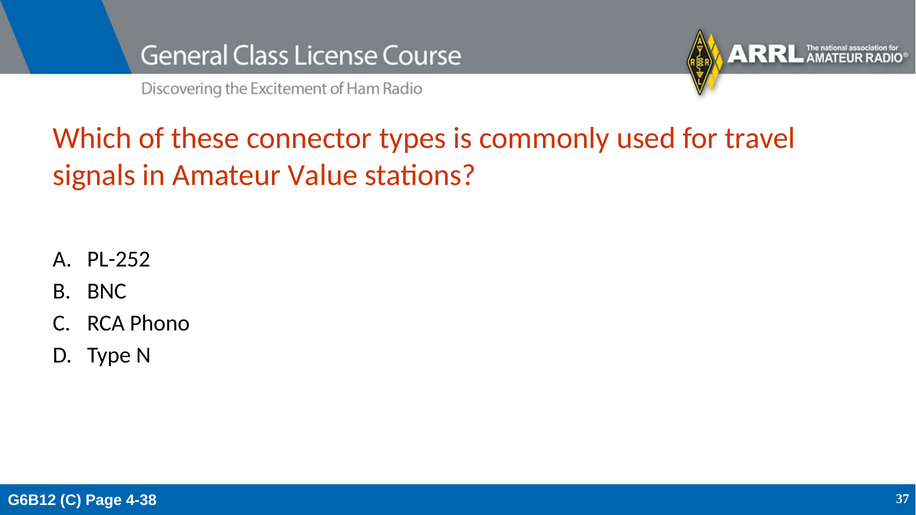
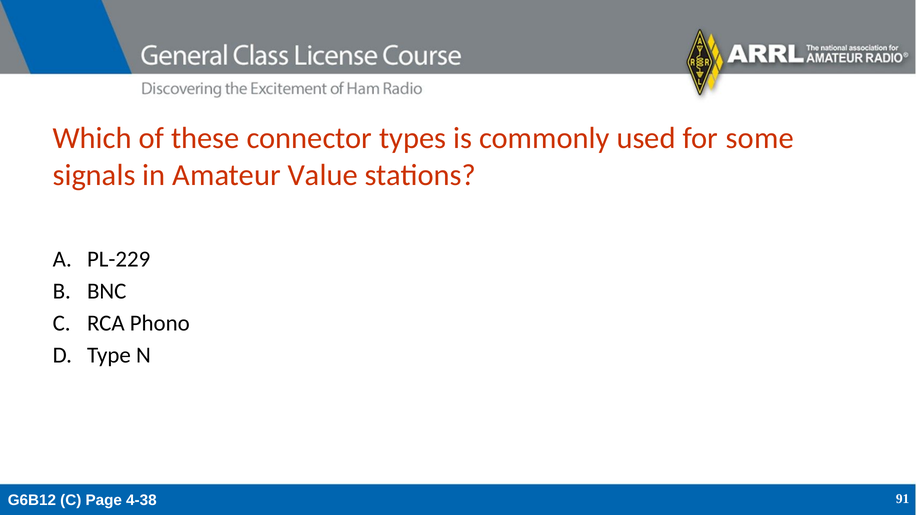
travel: travel -> some
PL-252: PL-252 -> PL-229
37: 37 -> 91
